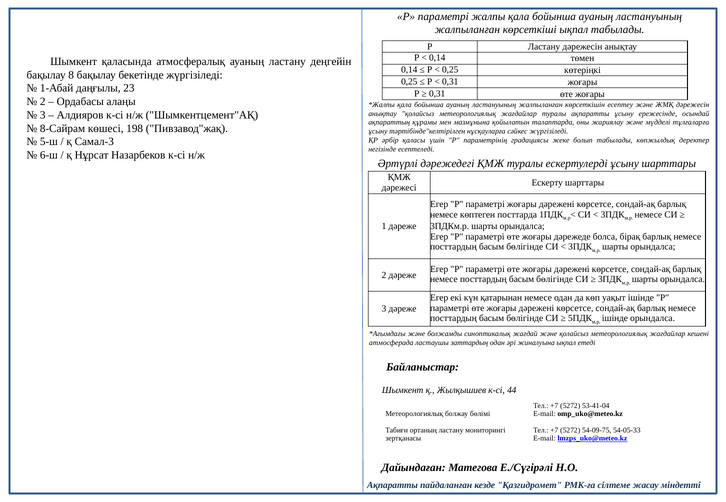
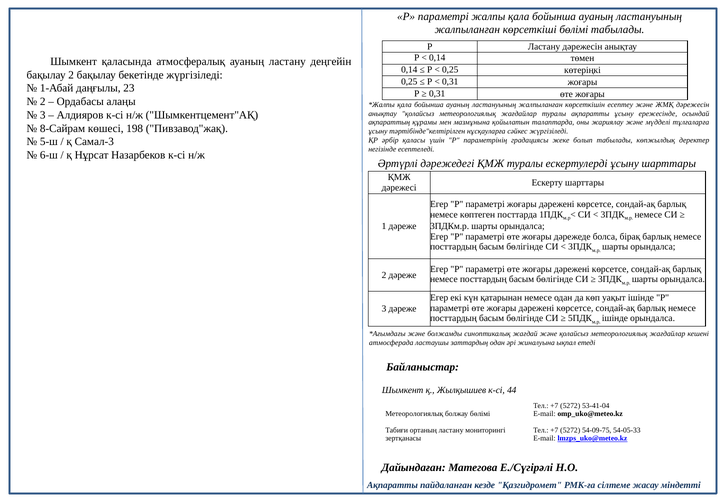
көрсеткіші ықпал: ықпал -> бөлімі
бақылау 8: 8 -> 2
